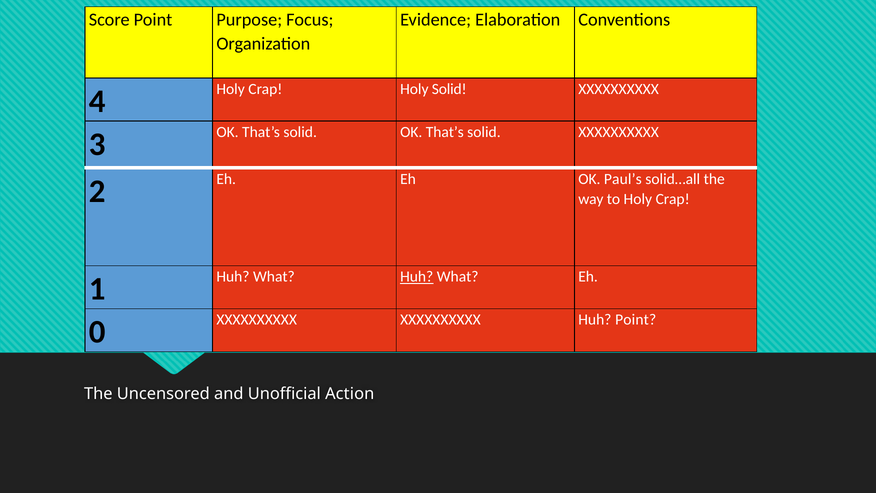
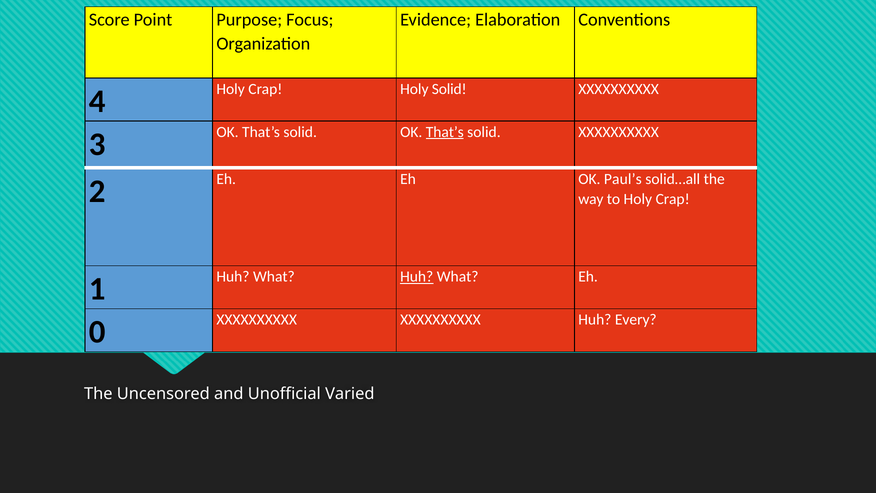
That’s at (445, 132) underline: none -> present
Huh Point: Point -> Every
Action: Action -> Varied
